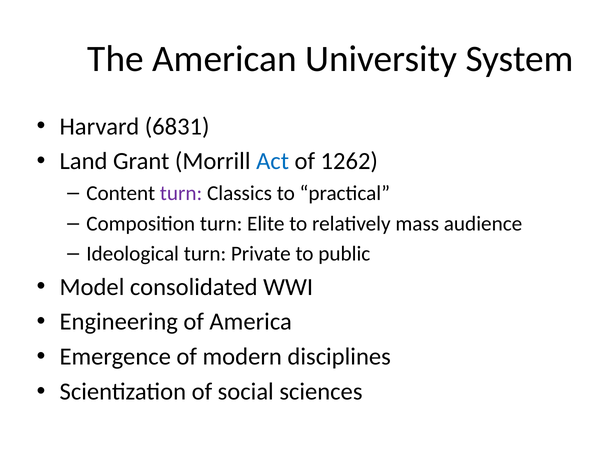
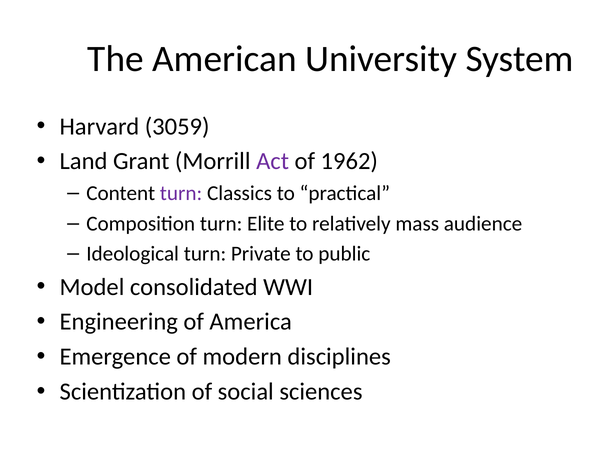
6831: 6831 -> 3059
Act colour: blue -> purple
1262: 1262 -> 1962
